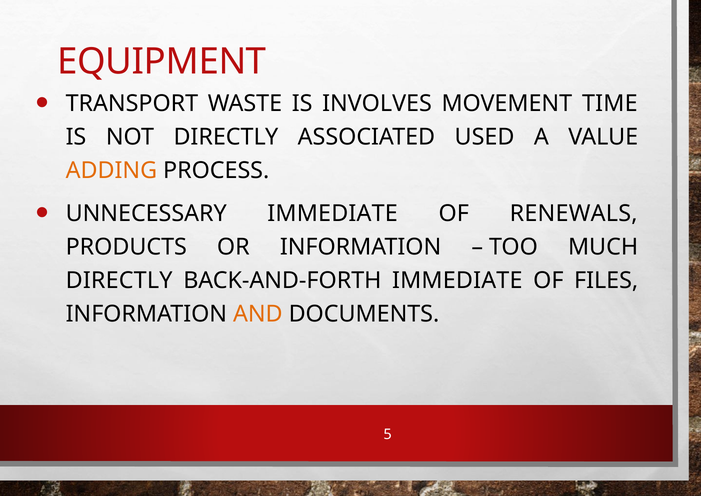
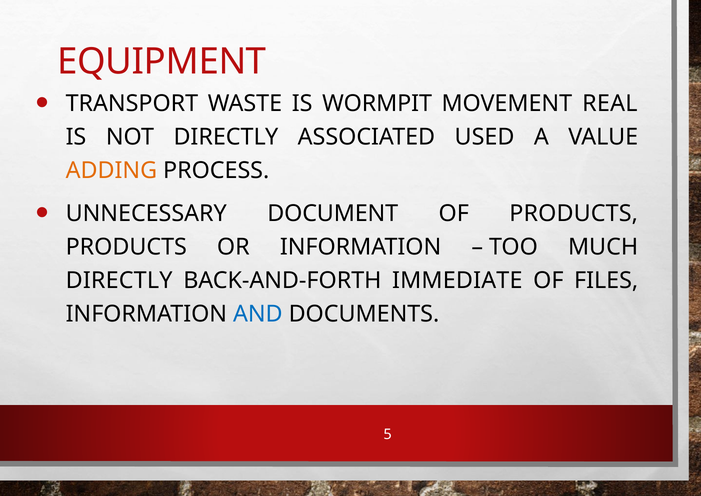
INVOLVES: INVOLVES -> WORMPIT
TIME: TIME -> REAL
UNNECESSARY IMMEDIATE: IMMEDIATE -> DOCUMENT
OF RENEWALS: RENEWALS -> PRODUCTS
AND colour: orange -> blue
